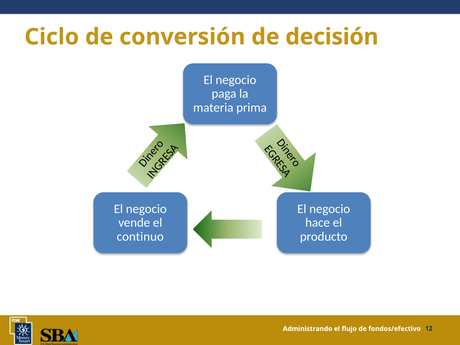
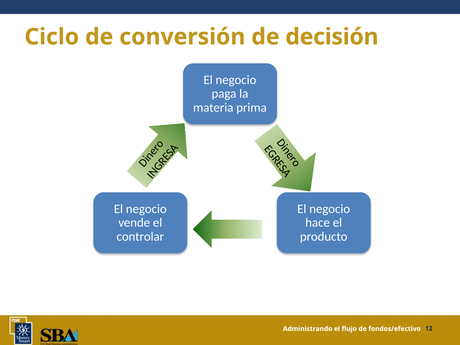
continuo: continuo -> controlar
